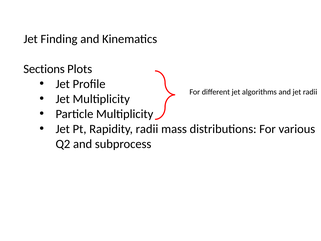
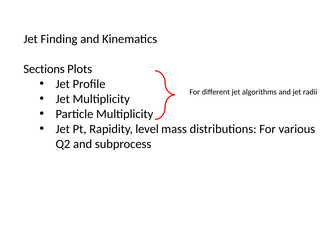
Rapidity radii: radii -> level
